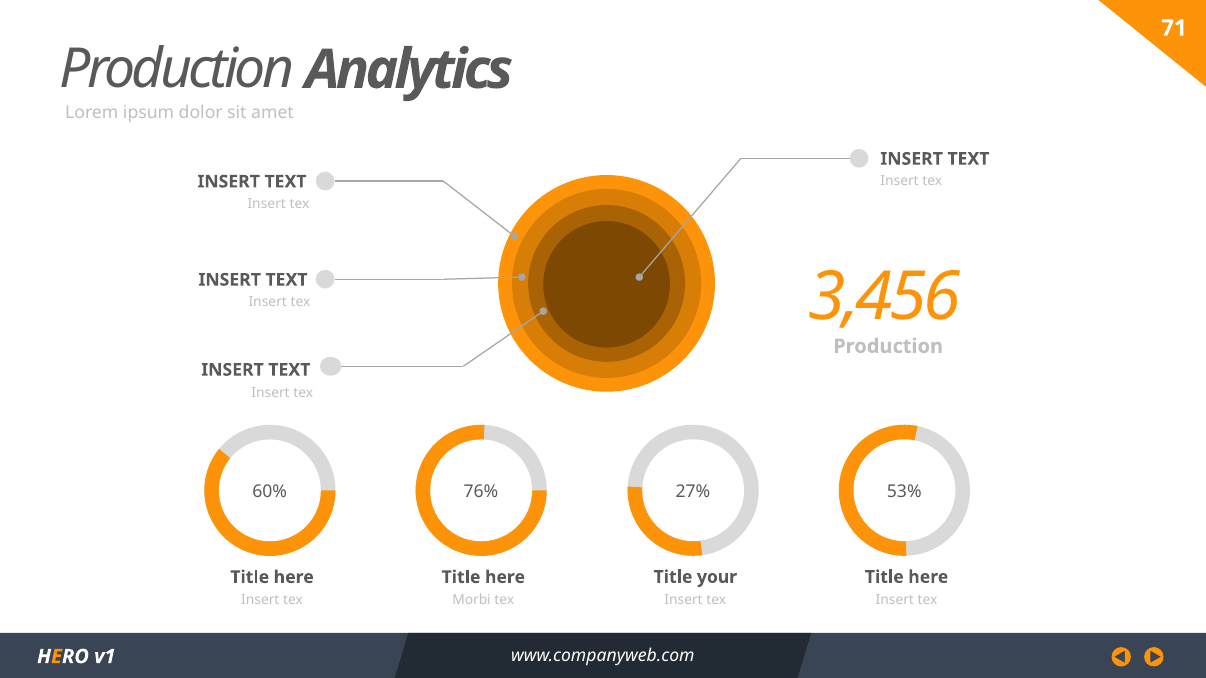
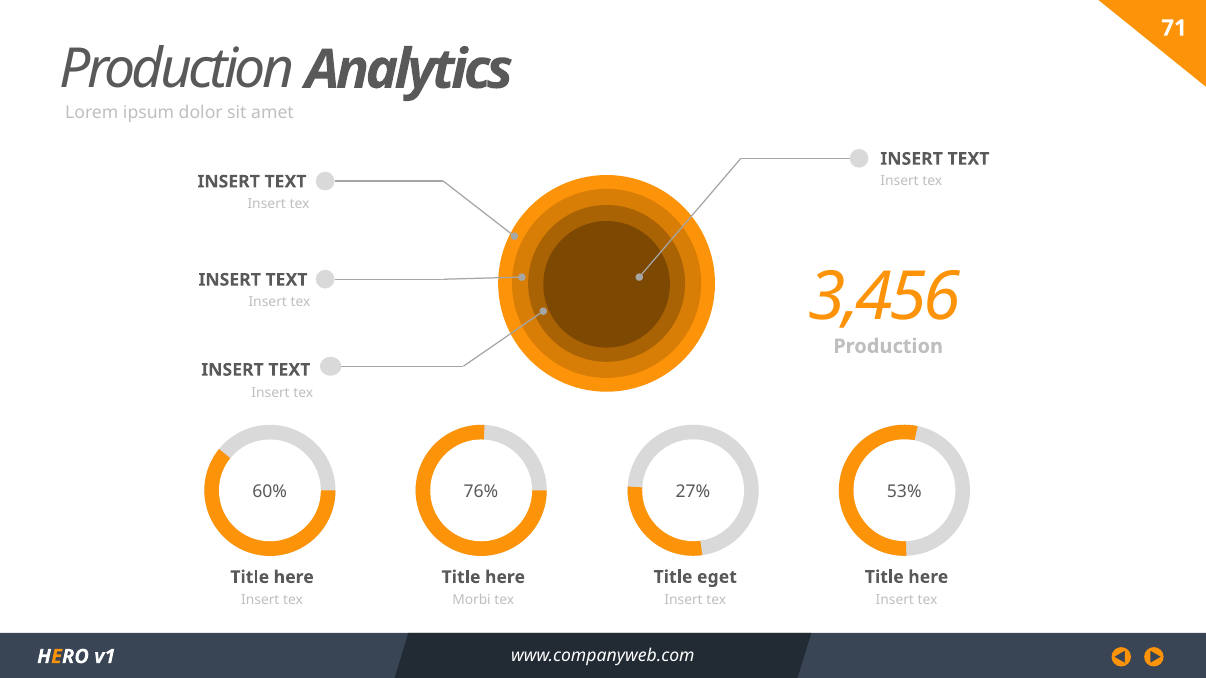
your: your -> eget
